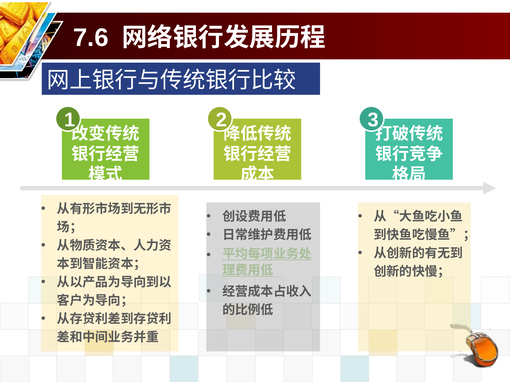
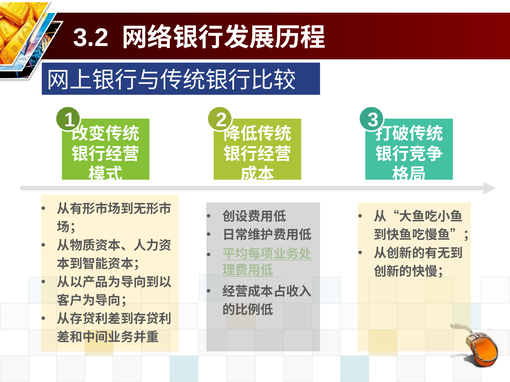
7.6: 7.6 -> 3.2
